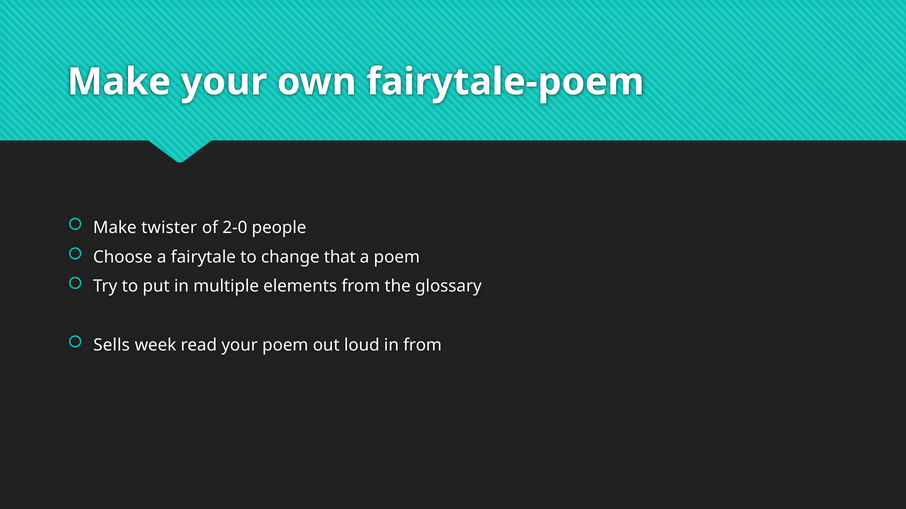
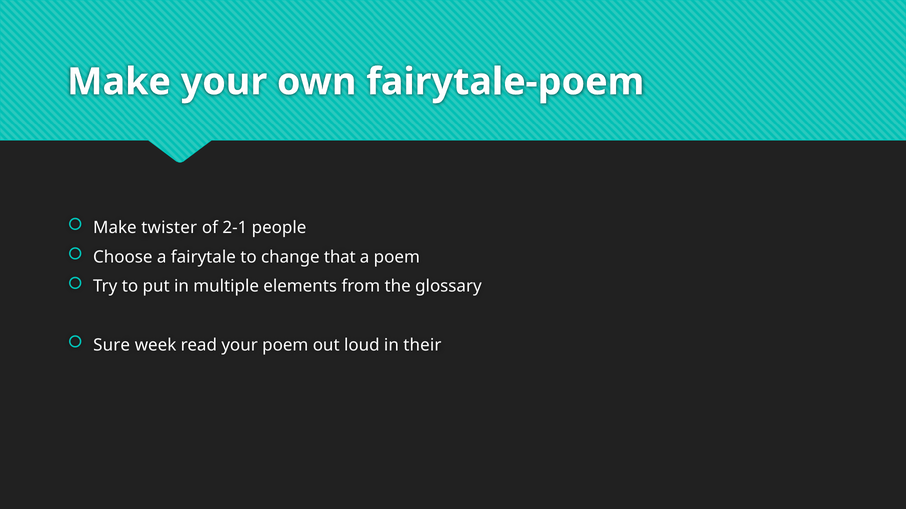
2-0: 2-0 -> 2-1
Sells: Sells -> Sure
in from: from -> their
